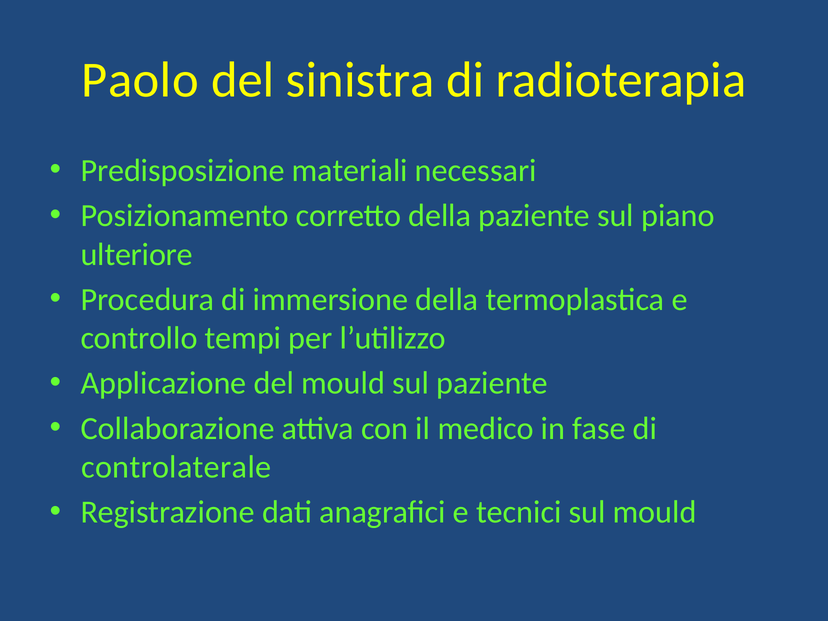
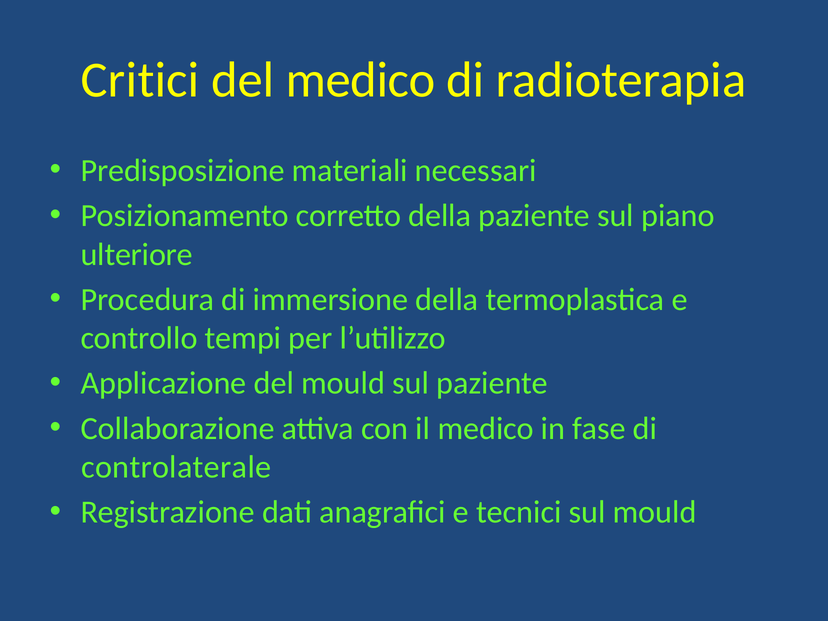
Paolo: Paolo -> Critici
del sinistra: sinistra -> medico
